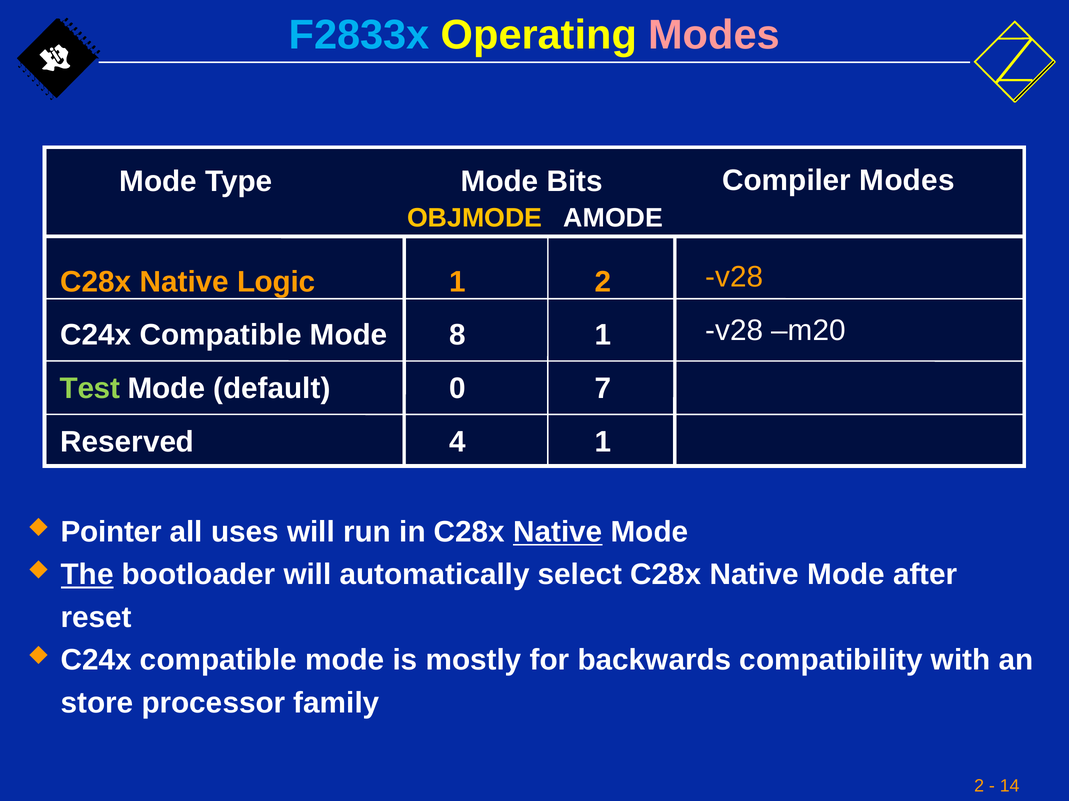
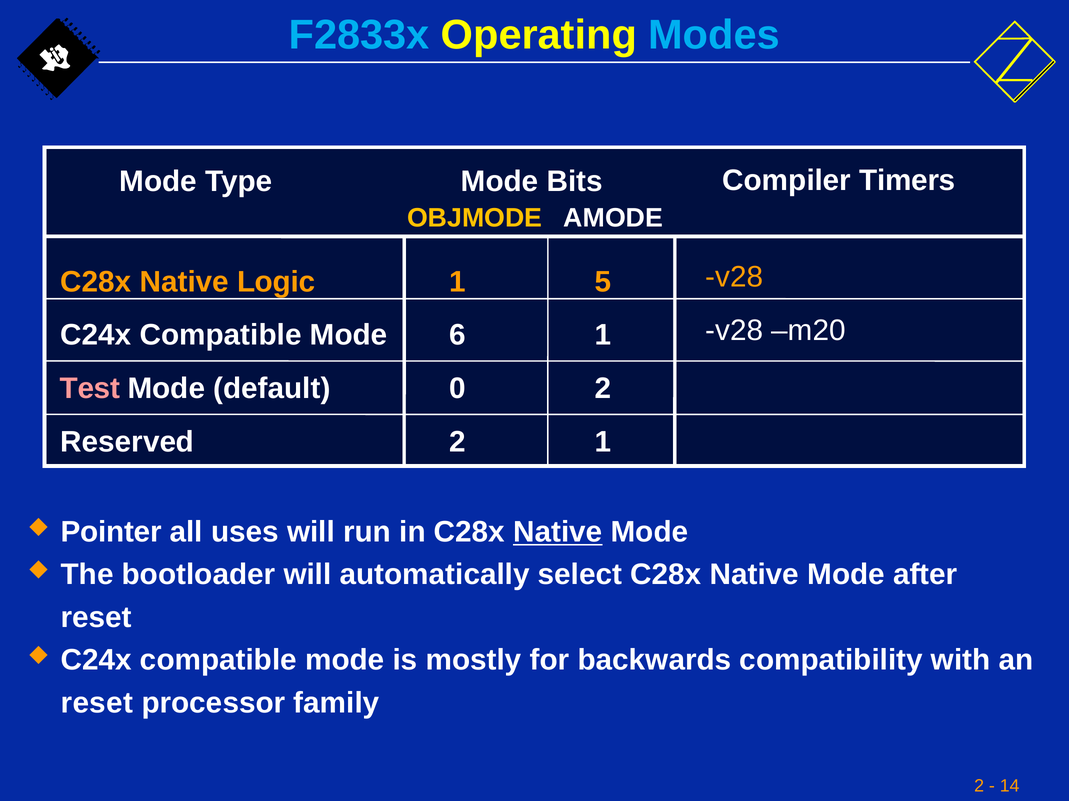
Modes at (714, 35) colour: pink -> light blue
Compiler Modes: Modes -> Timers
1 2: 2 -> 5
8: 8 -> 6
Test colour: light green -> pink
0 7: 7 -> 2
Reserved 4: 4 -> 2
The underline: present -> none
store at (97, 703): store -> reset
